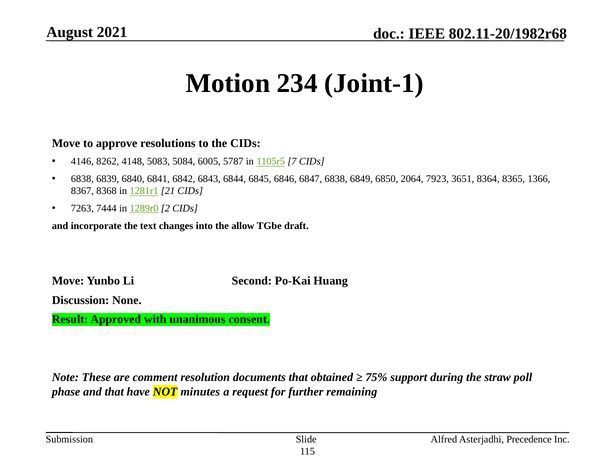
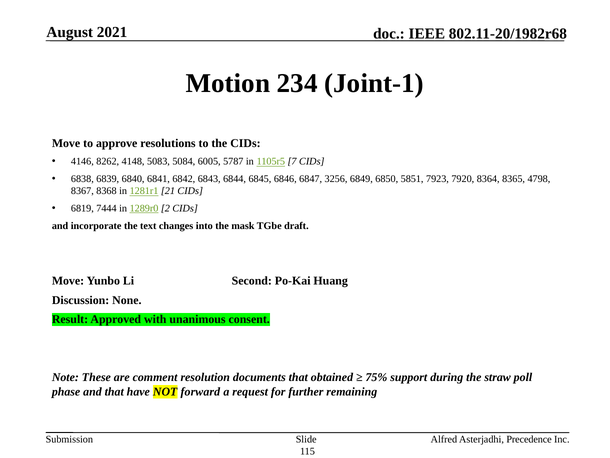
6847 6838: 6838 -> 3256
2064: 2064 -> 5851
3651: 3651 -> 7920
1366: 1366 -> 4798
7263: 7263 -> 6819
allow: allow -> mask
minutes: minutes -> forward
